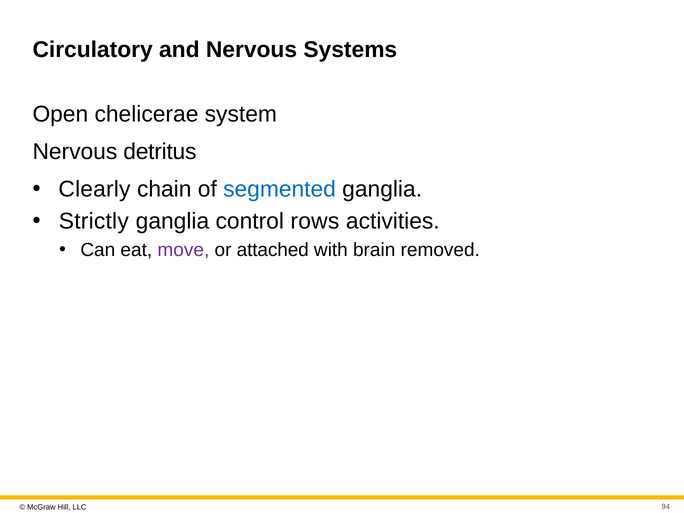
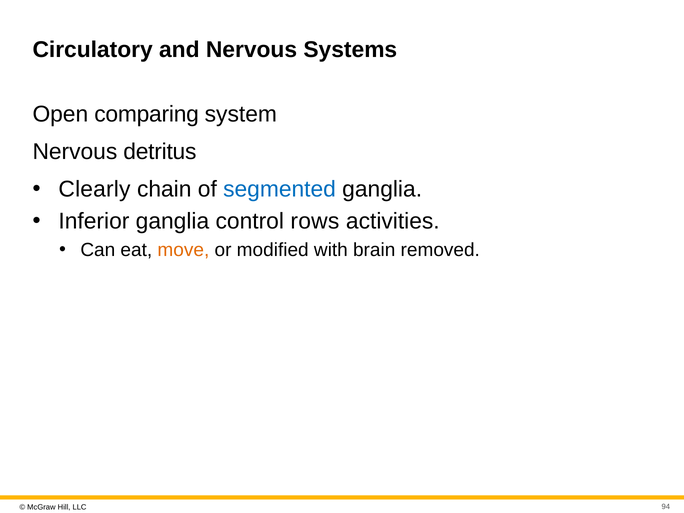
chelicerae: chelicerae -> comparing
Strictly: Strictly -> Inferior
move colour: purple -> orange
attached: attached -> modified
